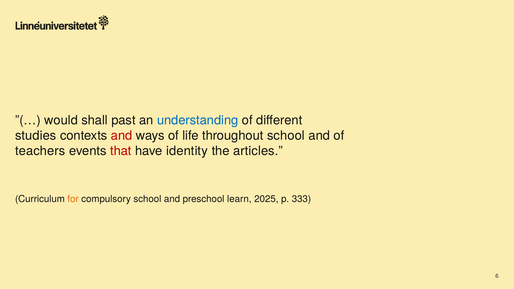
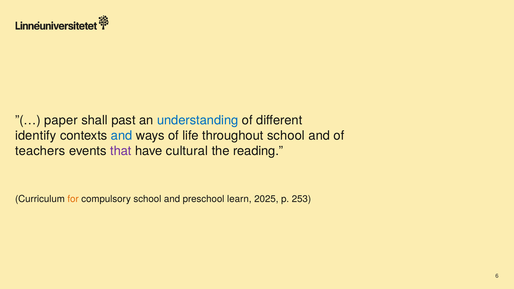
would: would -> paper
studies: studies -> identify
and at (122, 136) colour: red -> blue
that colour: red -> purple
identity: identity -> cultural
articles: articles -> reading
333: 333 -> 253
